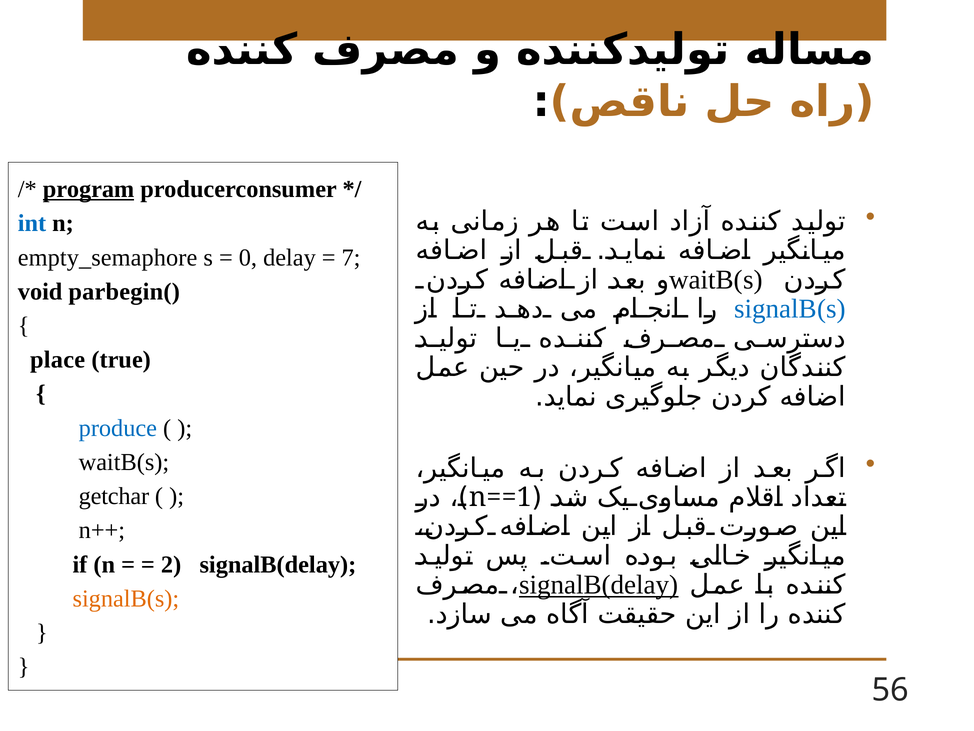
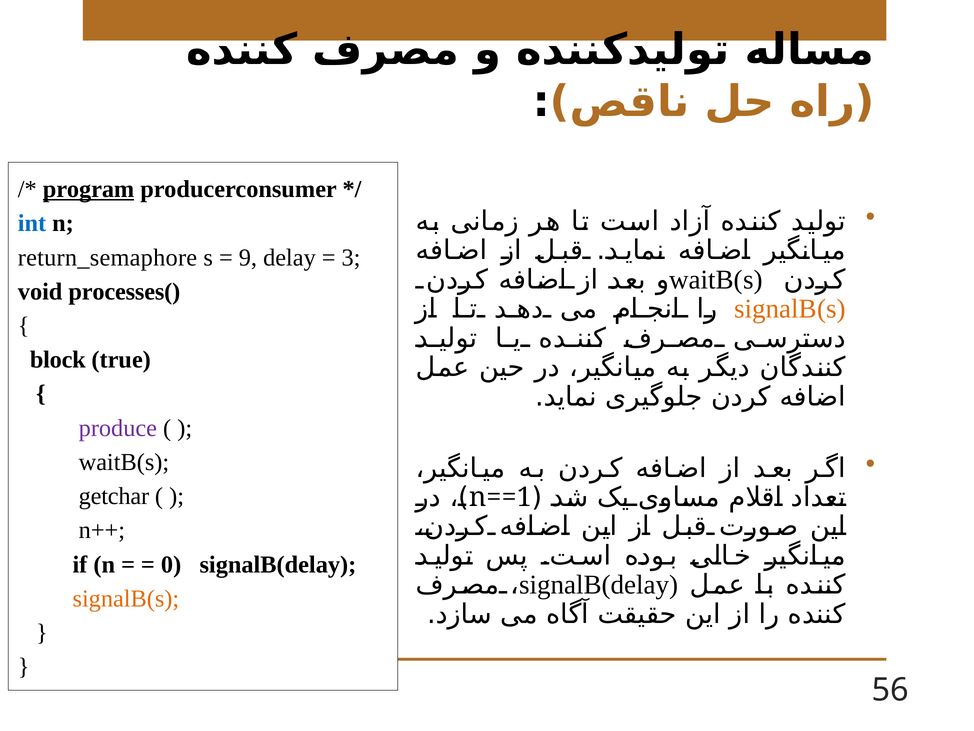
empty_semaphore: empty_semaphore -> return_semaphore
0: 0 -> 9
7: 7 -> 3
parbegin(: parbegin( -> processes(
signalB(s at (790, 309) colour: blue -> orange
place: place -> block
produce colour: blue -> purple
2: 2 -> 0
signalB(delay at (599, 585) underline: present -> none
